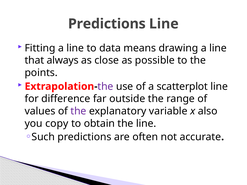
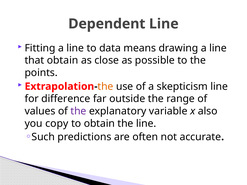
Predictions at (107, 24): Predictions -> Dependent
that always: always -> obtain
the at (105, 87) colour: purple -> orange
scatterplot: scatterplot -> skepticism
